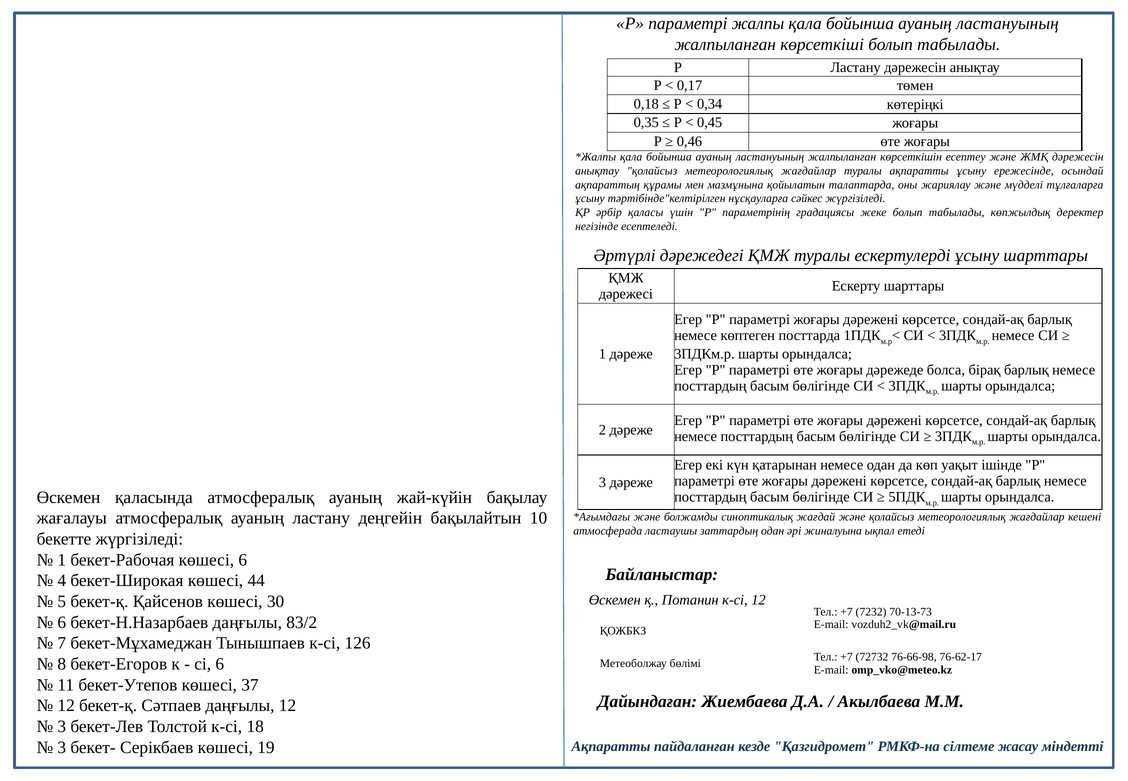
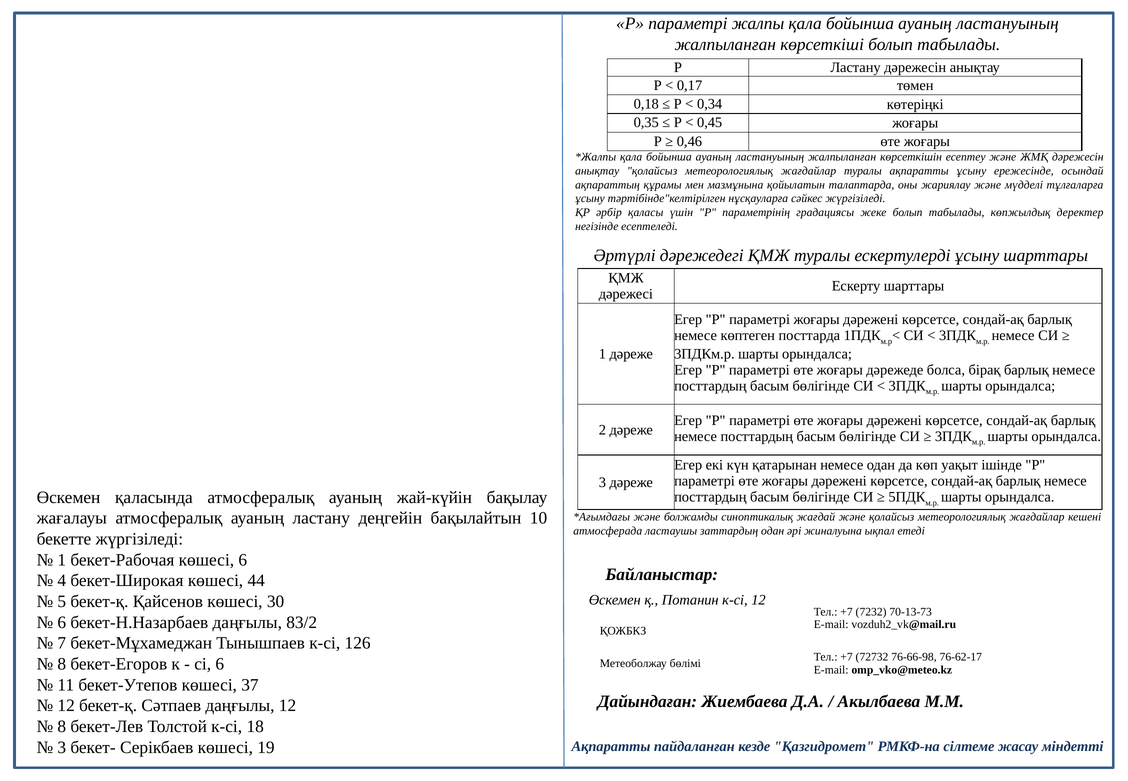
3 at (62, 726): 3 -> 8
